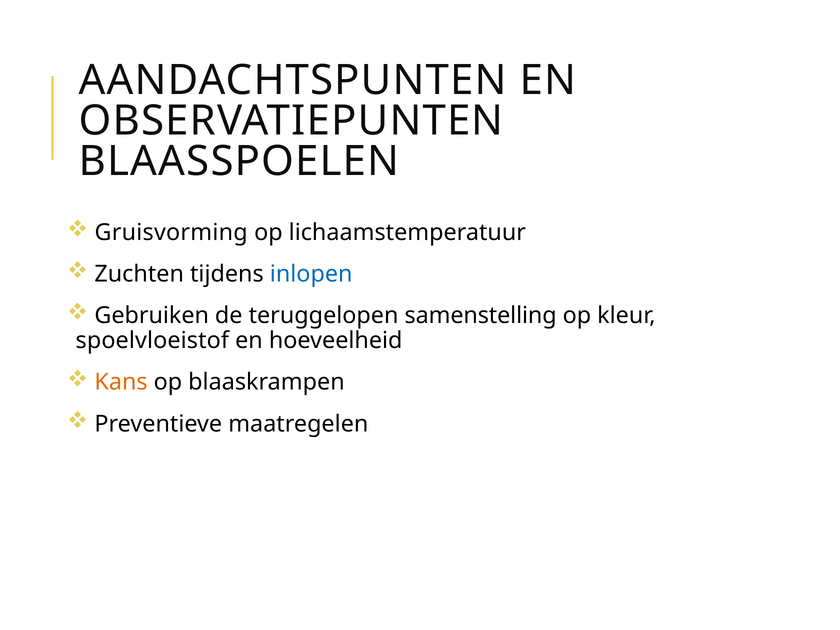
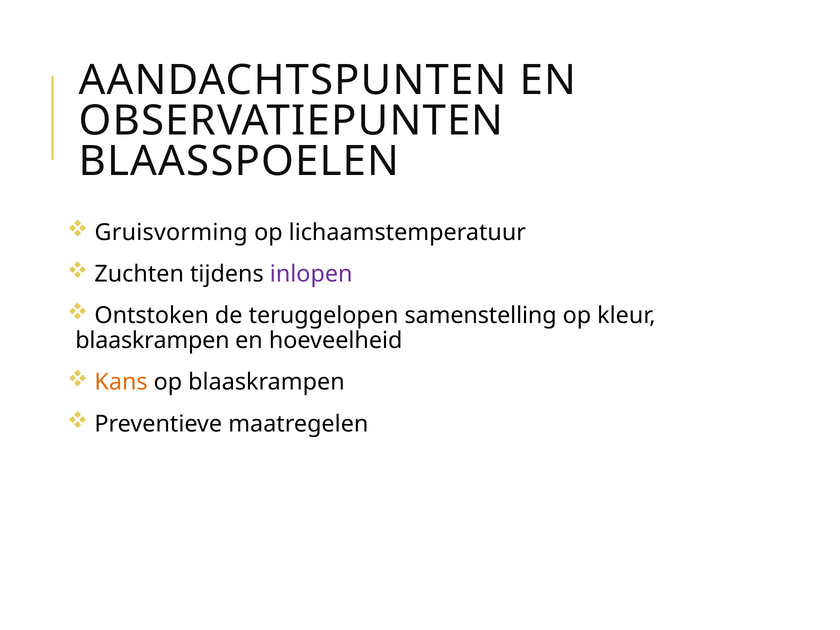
inlopen colour: blue -> purple
Gebruiken: Gebruiken -> Ontstoken
spoelvloeistof at (152, 341): spoelvloeistof -> blaaskrampen
